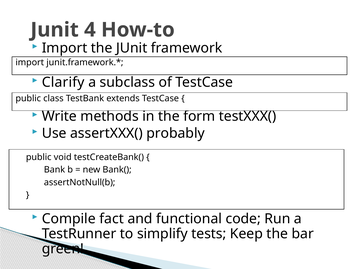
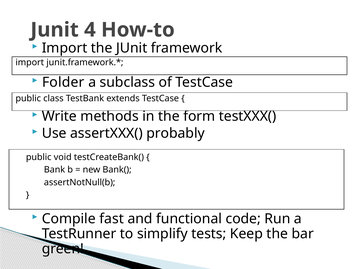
Clarify: Clarify -> Folder
fact: fact -> fast
